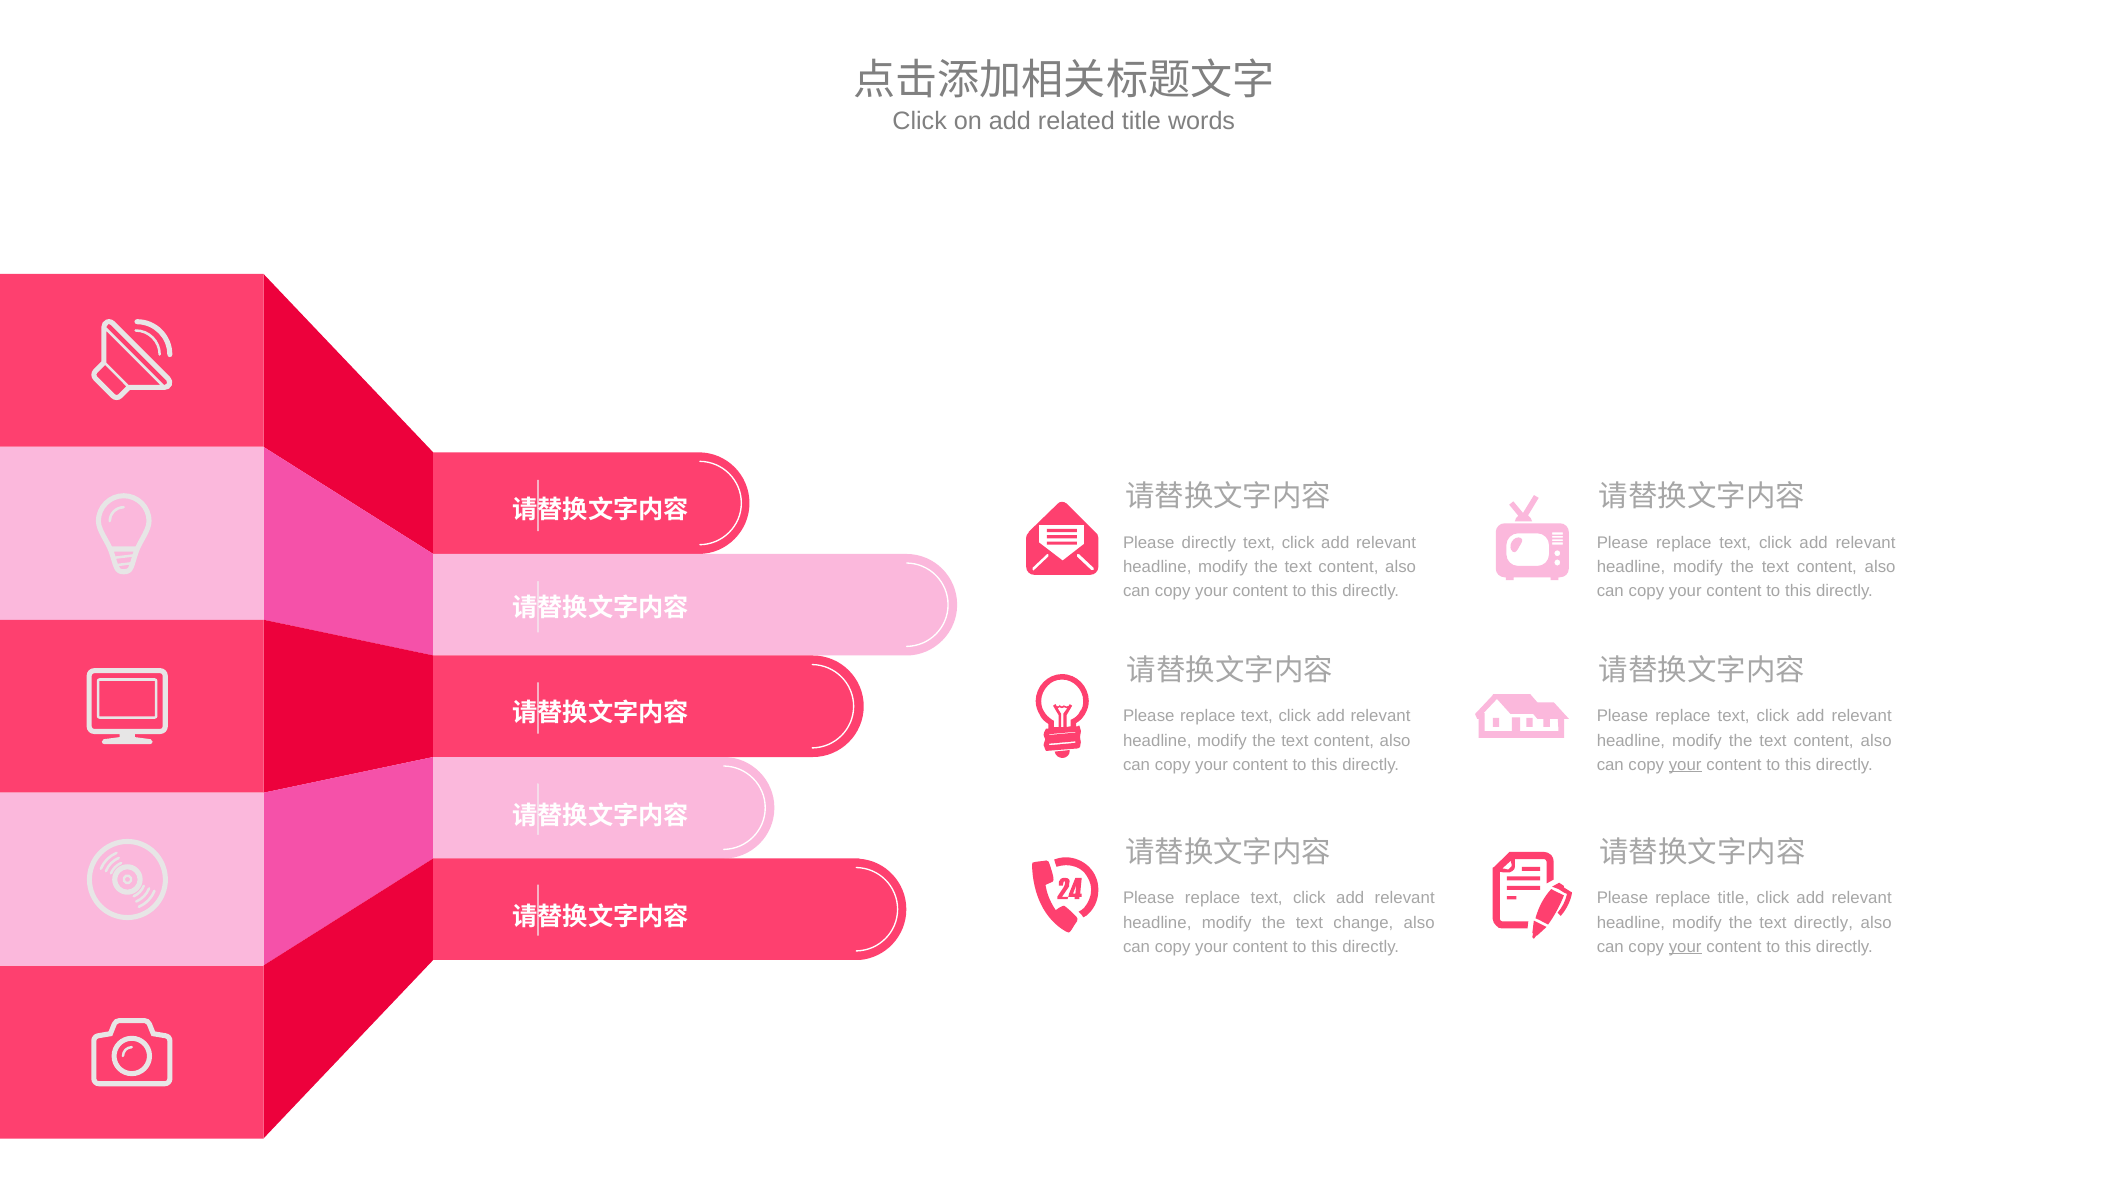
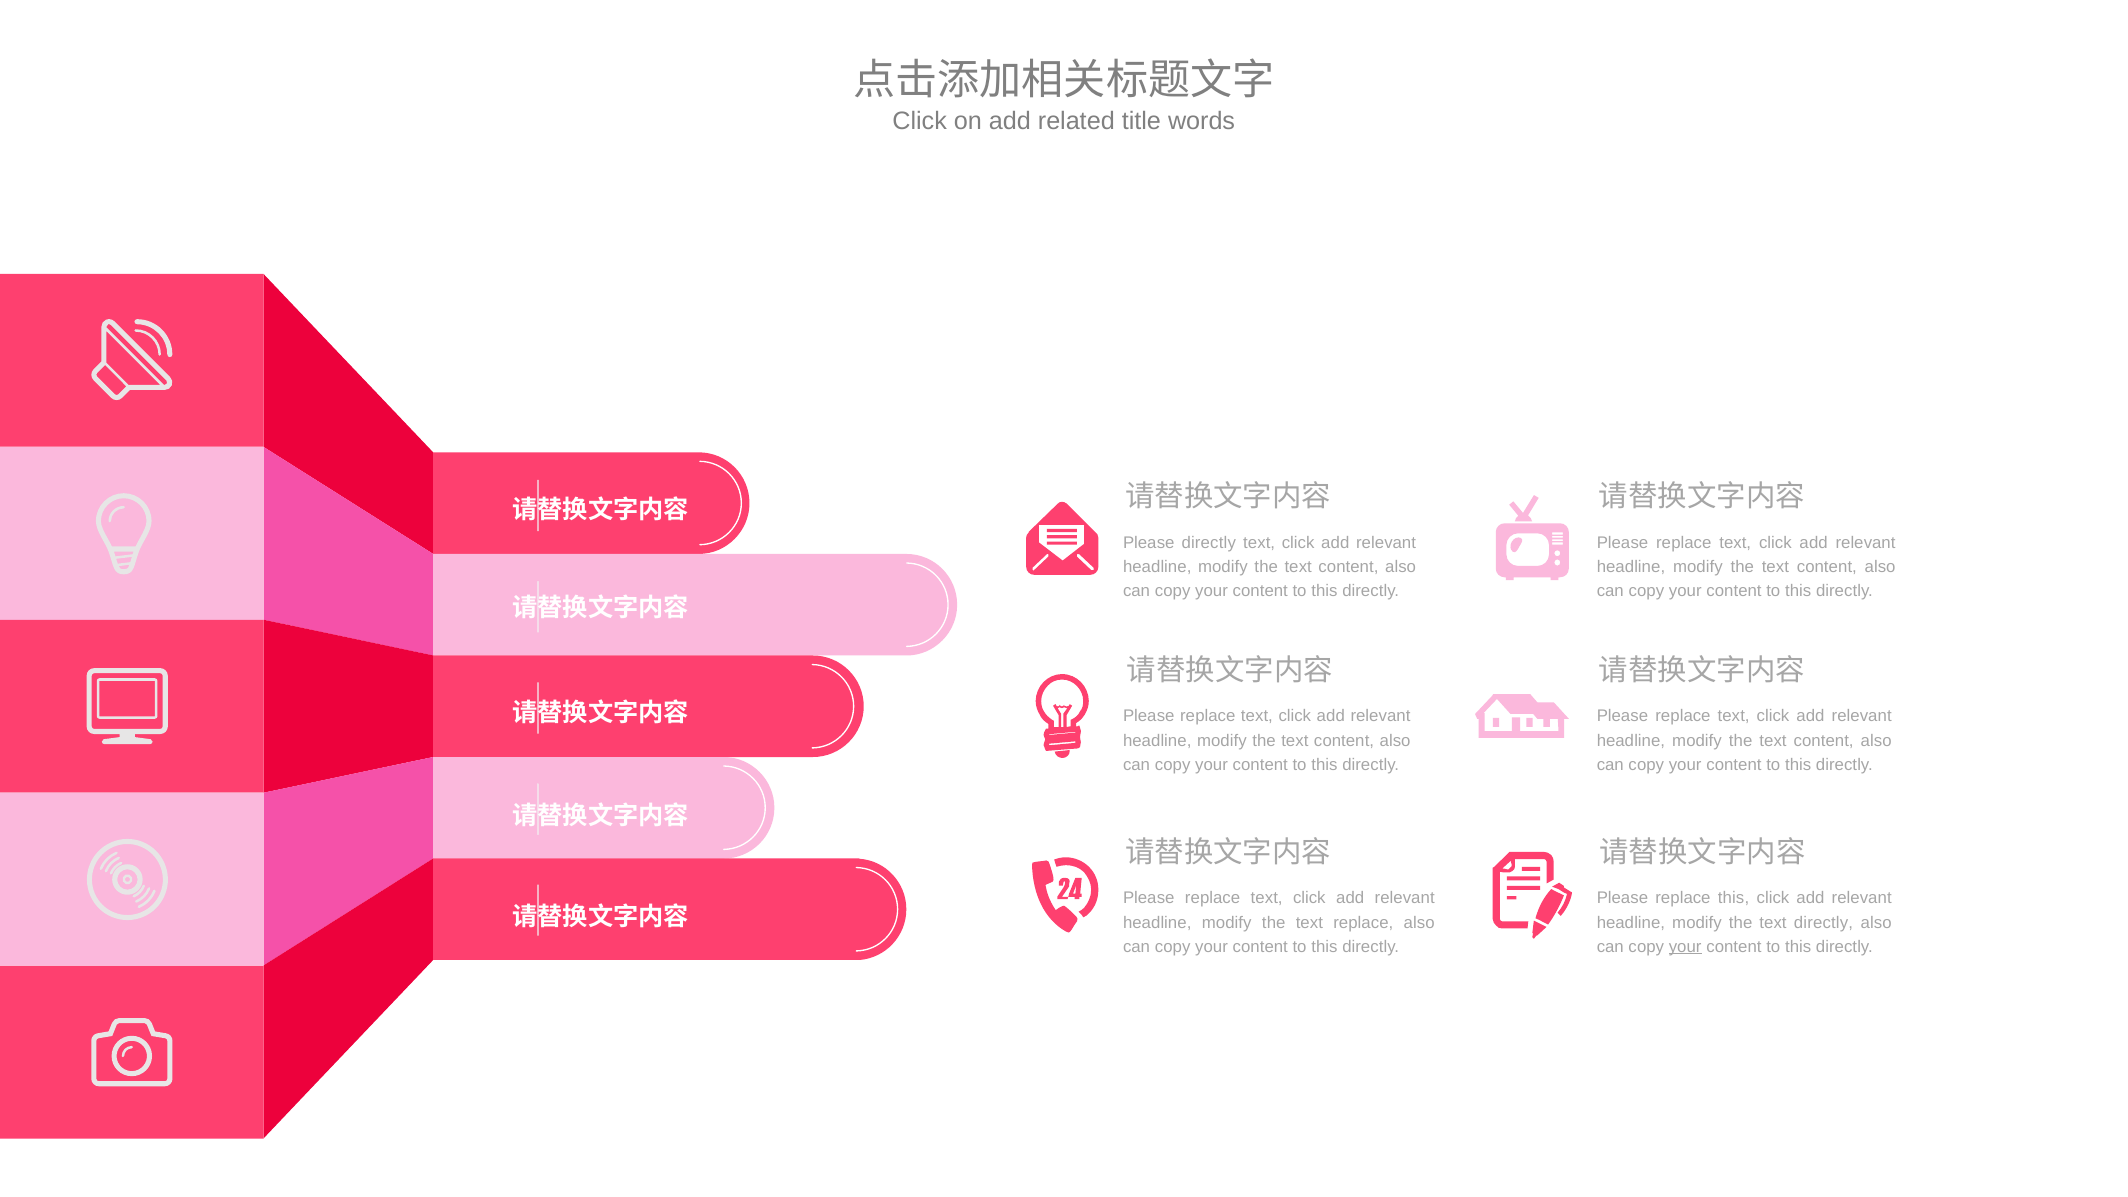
your at (1685, 765) underline: present -> none
replace title: title -> this
text change: change -> replace
